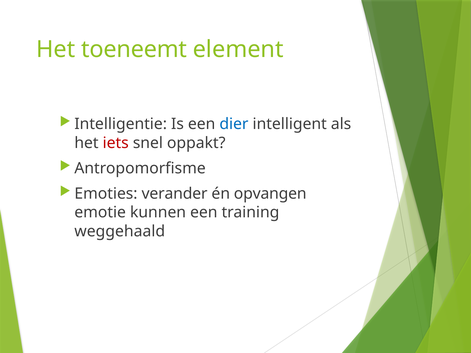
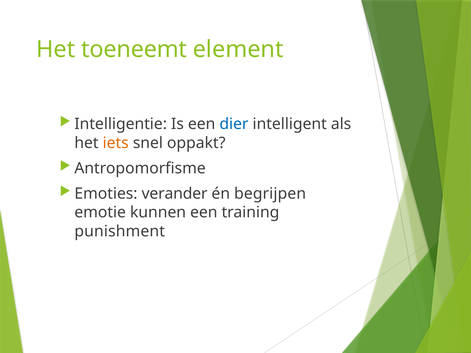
iets colour: red -> orange
opvangen: opvangen -> begrijpen
weggehaald: weggehaald -> punishment
